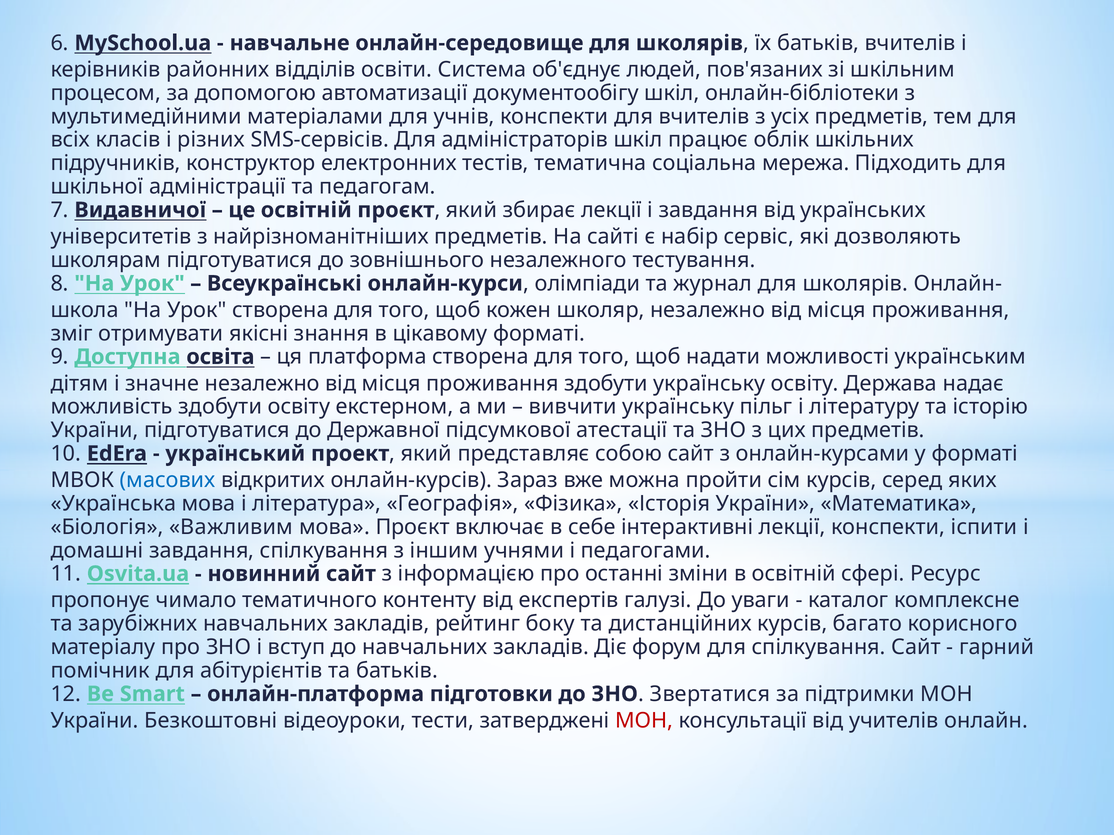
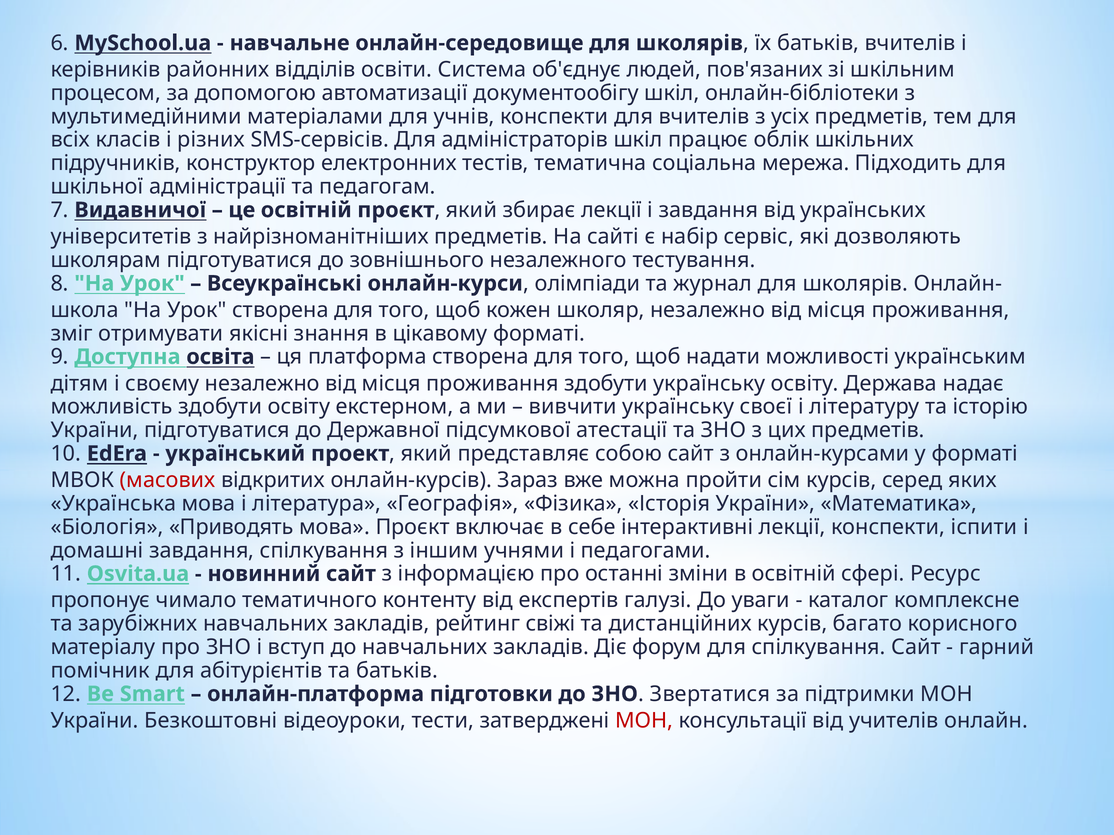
значне: значне -> своєму
пільг: пільг -> своєї
масових colour: blue -> red
Важливим: Важливим -> Приводять
боку: боку -> свіжі
